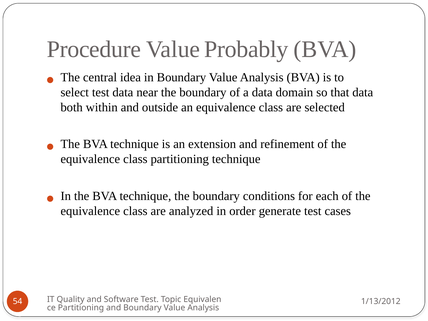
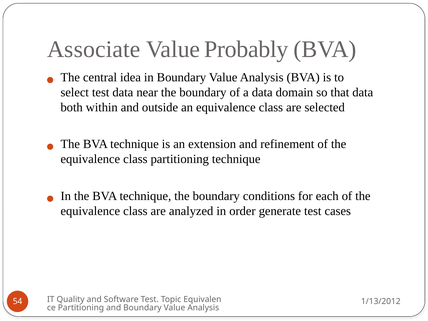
Procedure: Procedure -> Associate
